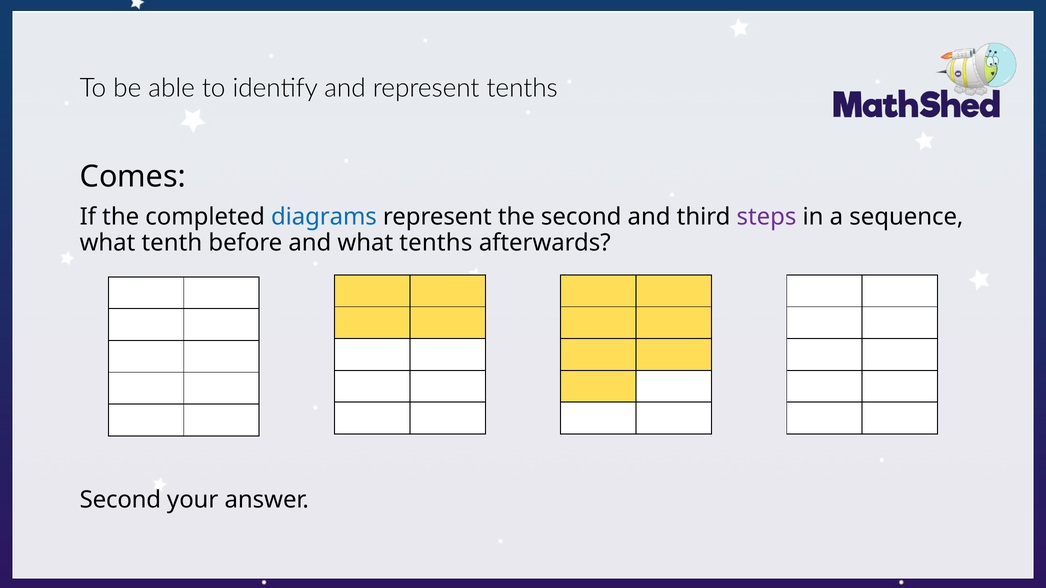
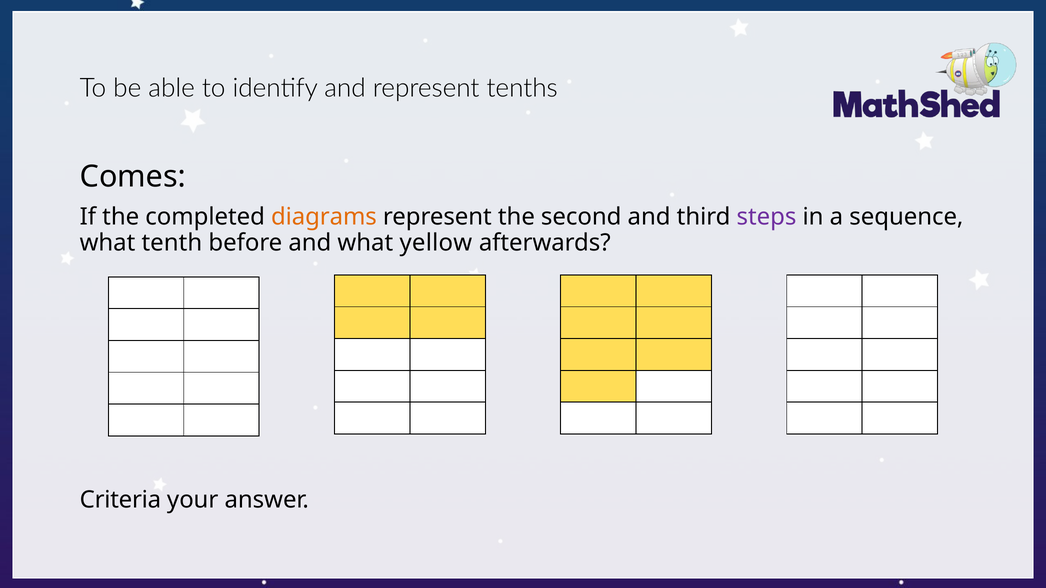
diagrams colour: blue -> orange
what tenths: tenths -> yellow
Second at (120, 500): Second -> Criteria
